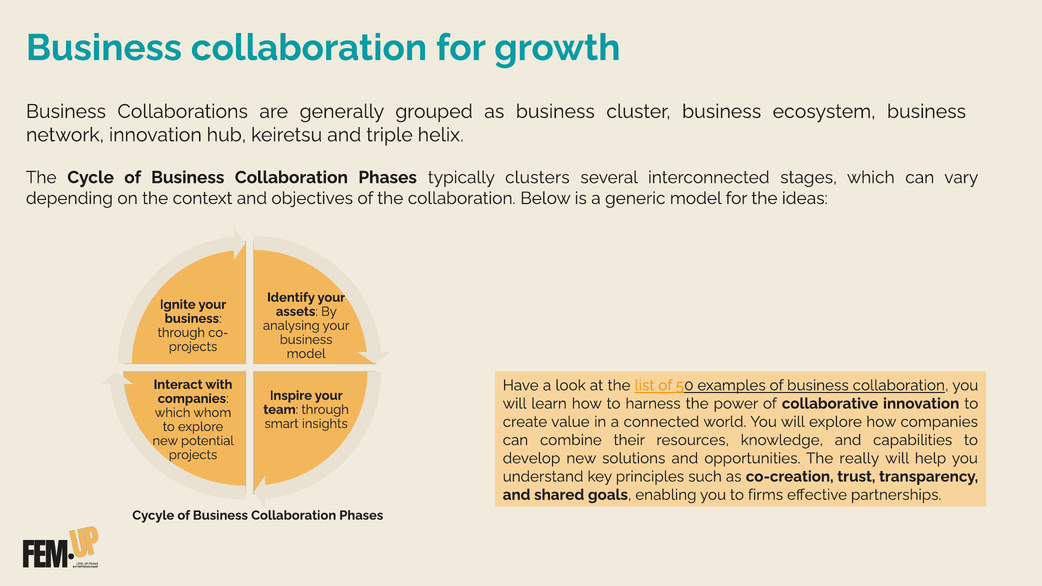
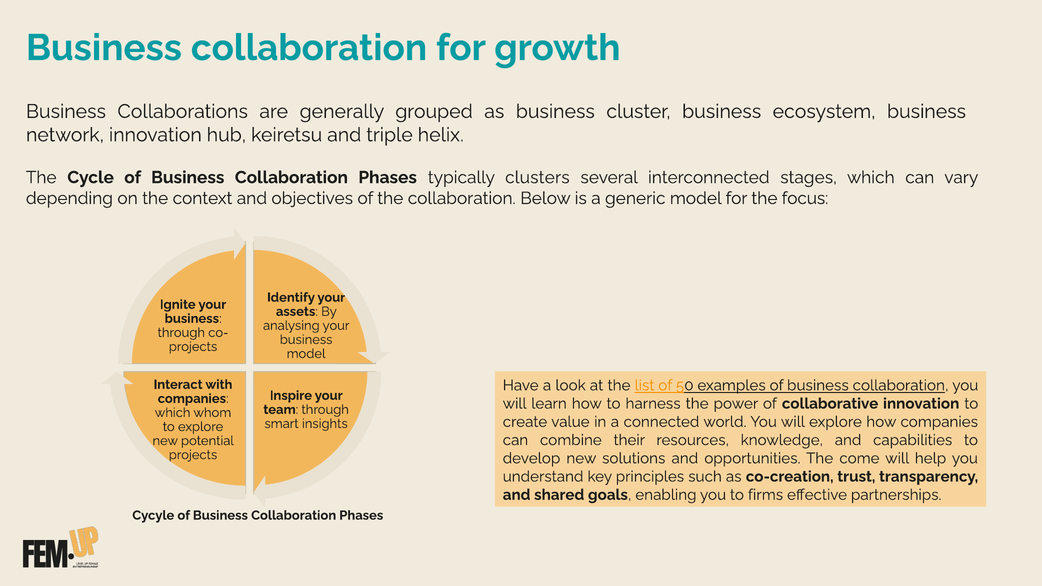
ideas: ideas -> focus
really: really -> come
